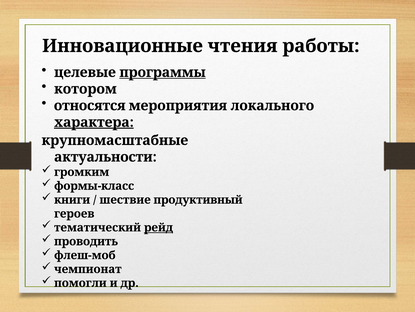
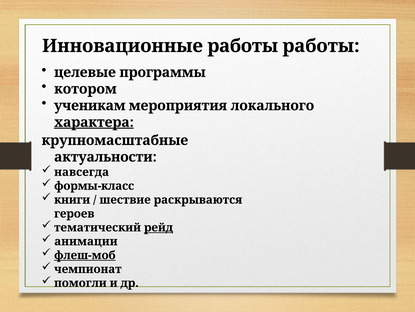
Инновационные чтения: чтения -> работы
программы underline: present -> none
относятся: относятся -> ученикам
громким: громким -> навсегда
продуктивный: продуктивный -> раскрываются
проводить: проводить -> анимации
флеш-моб underline: none -> present
